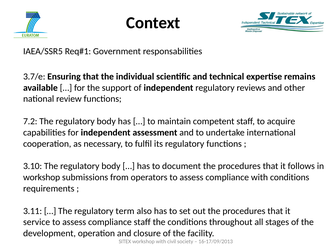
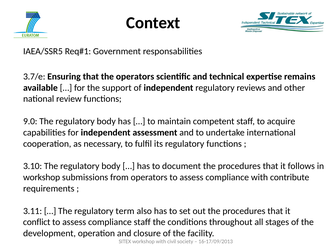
the individual: individual -> operators
7.2: 7.2 -> 9.0
with conditions: conditions -> contribute
service: service -> conflict
